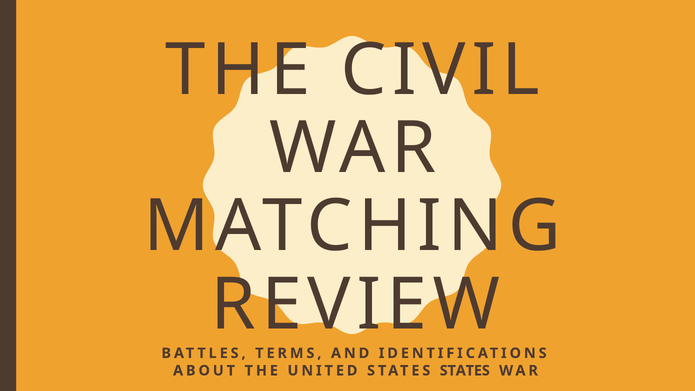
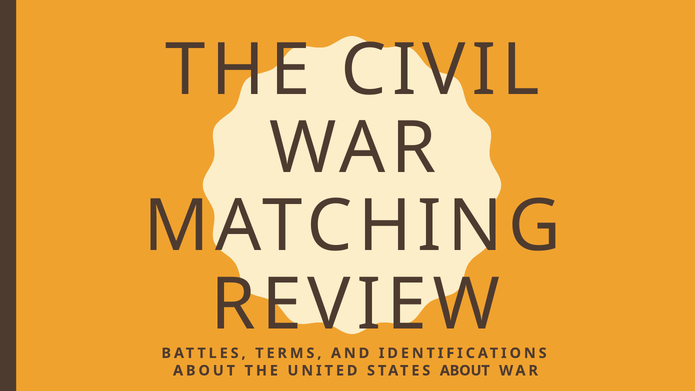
STATES STATES: STATES -> ABOUT
